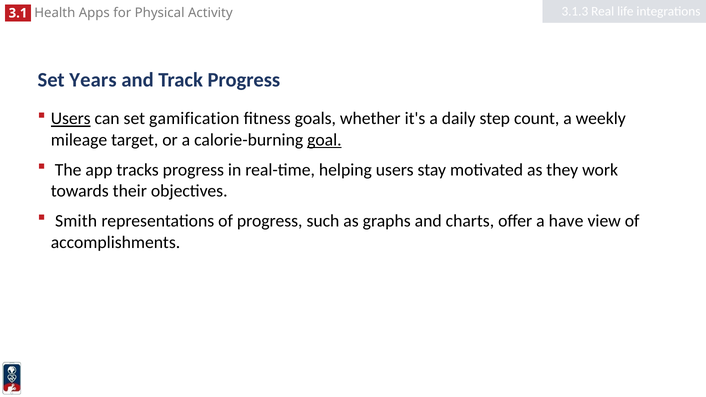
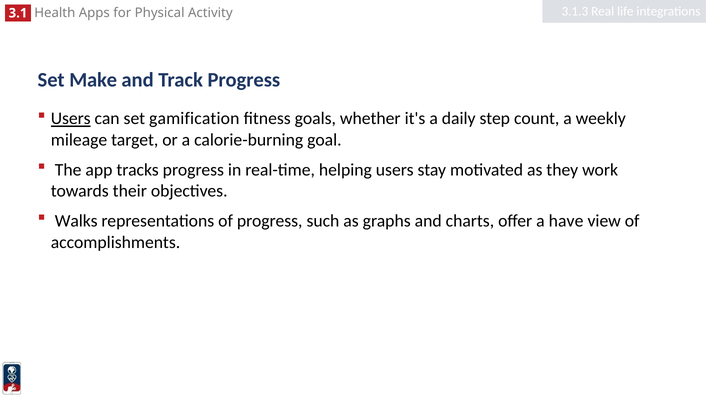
Years: Years -> Make
goal underline: present -> none
Smith: Smith -> Walks
